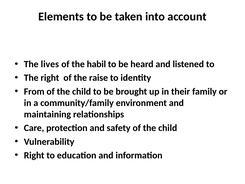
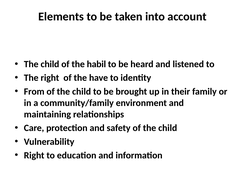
lives at (50, 64): lives -> child
raise: raise -> have
